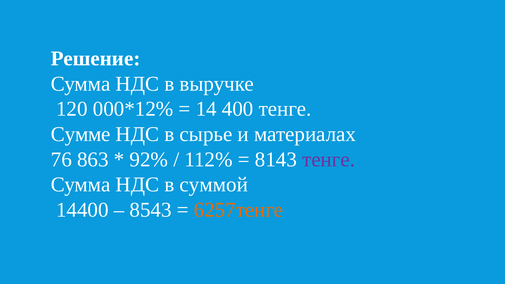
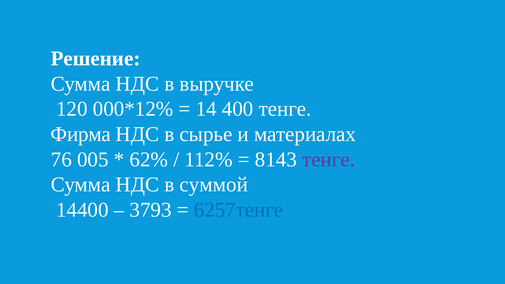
Сумме: Сумме -> Фирма
863: 863 -> 005
92%: 92% -> 62%
8543: 8543 -> 3793
6257тенге colour: orange -> blue
